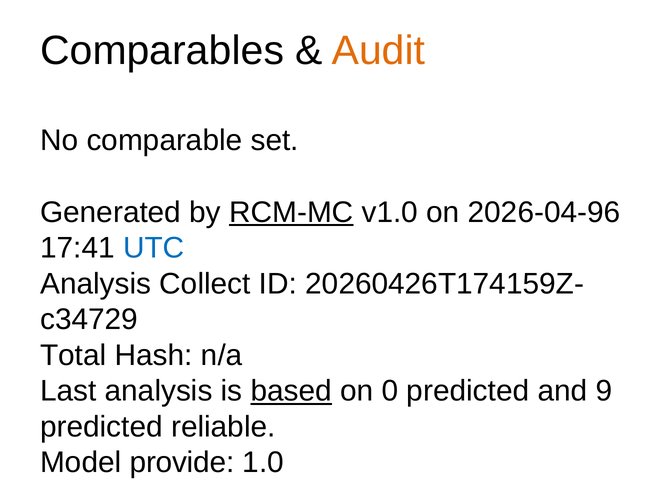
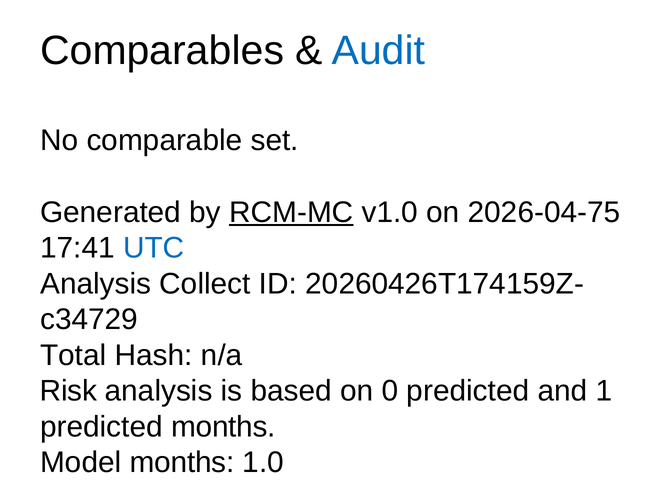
Audit colour: orange -> blue
2026-04-96: 2026-04-96 -> 2026-04-75
Last: Last -> Risk
based underline: present -> none
9: 9 -> 1
predicted reliable: reliable -> months
Model provide: provide -> months
